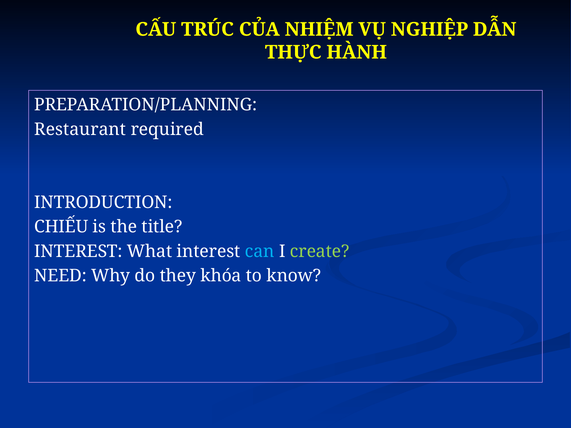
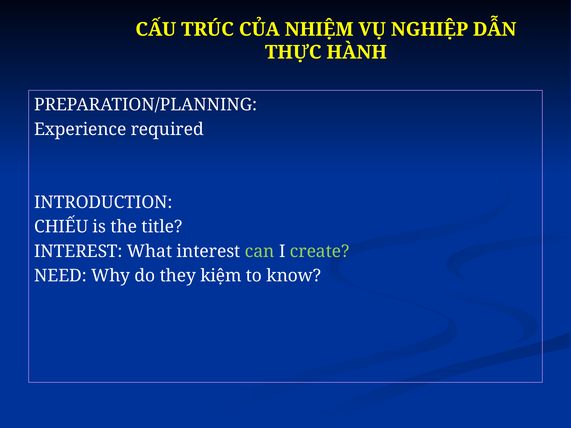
Restaurant: Restaurant -> Experience
can colour: light blue -> light green
khóa: khóa -> kiệm
